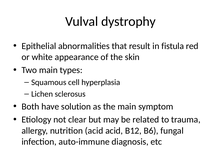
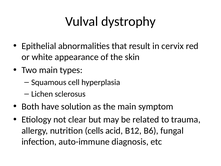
fistula: fistula -> cervix
nutrition acid: acid -> cells
